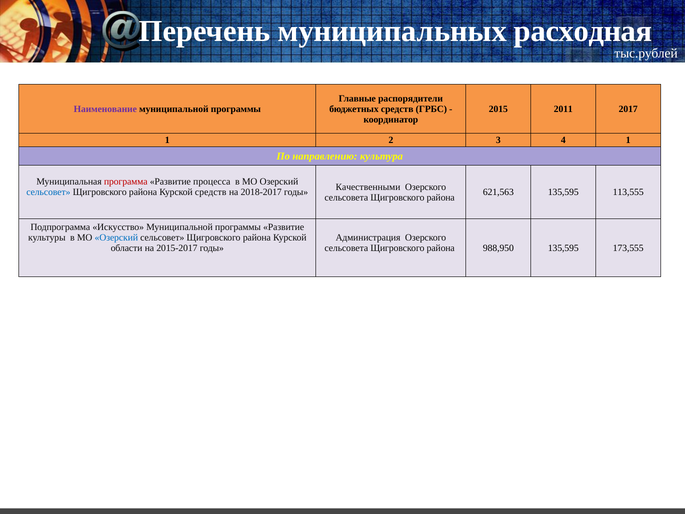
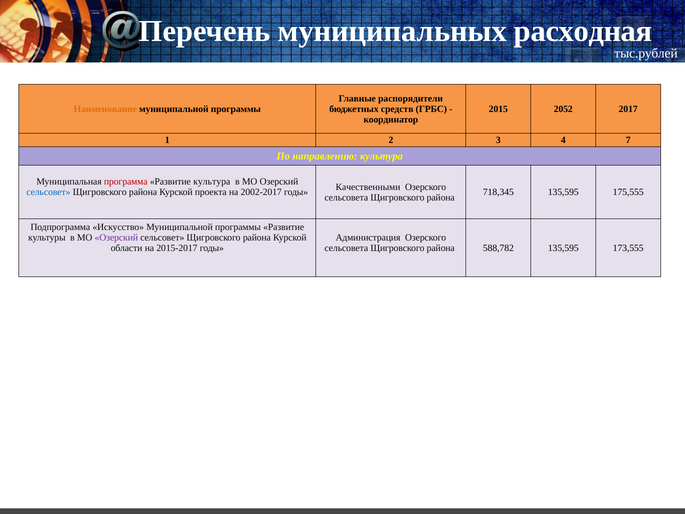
Наименование colour: purple -> orange
2011: 2011 -> 2052
4 1: 1 -> 7
Развитие процесса: процесса -> культура
Курской средств: средств -> проекта
2018-2017: 2018-2017 -> 2002-2017
621,563: 621,563 -> 718,345
113,555: 113,555 -> 175,555
Озерский at (116, 237) colour: blue -> purple
988,950: 988,950 -> 588,782
